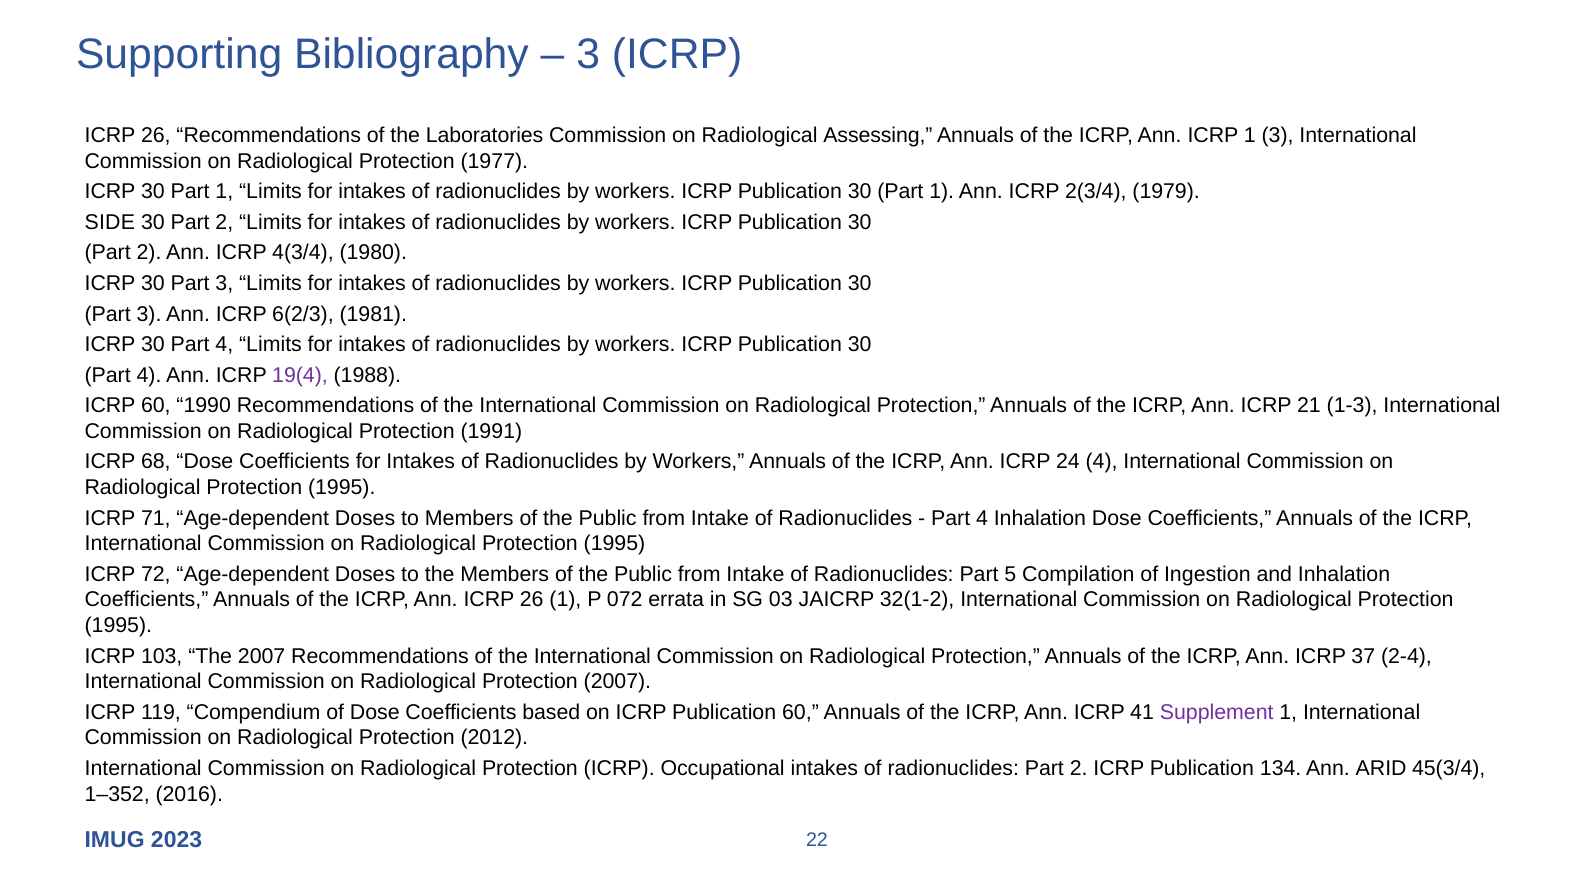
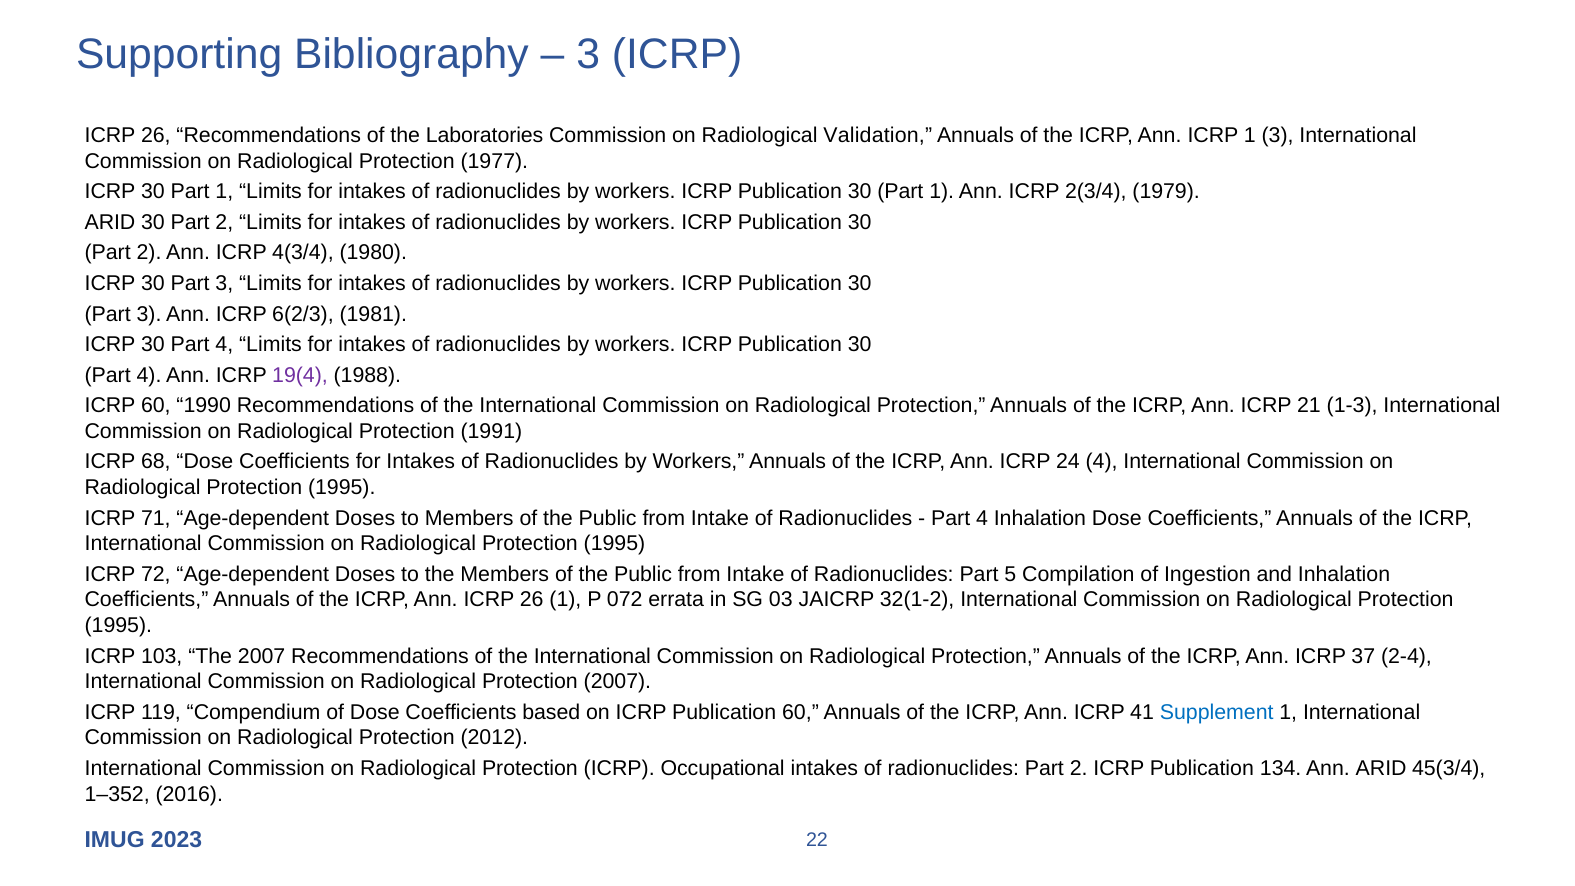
Assessing: Assessing -> Validation
SIDE at (110, 222): SIDE -> ARID
Supplement colour: purple -> blue
